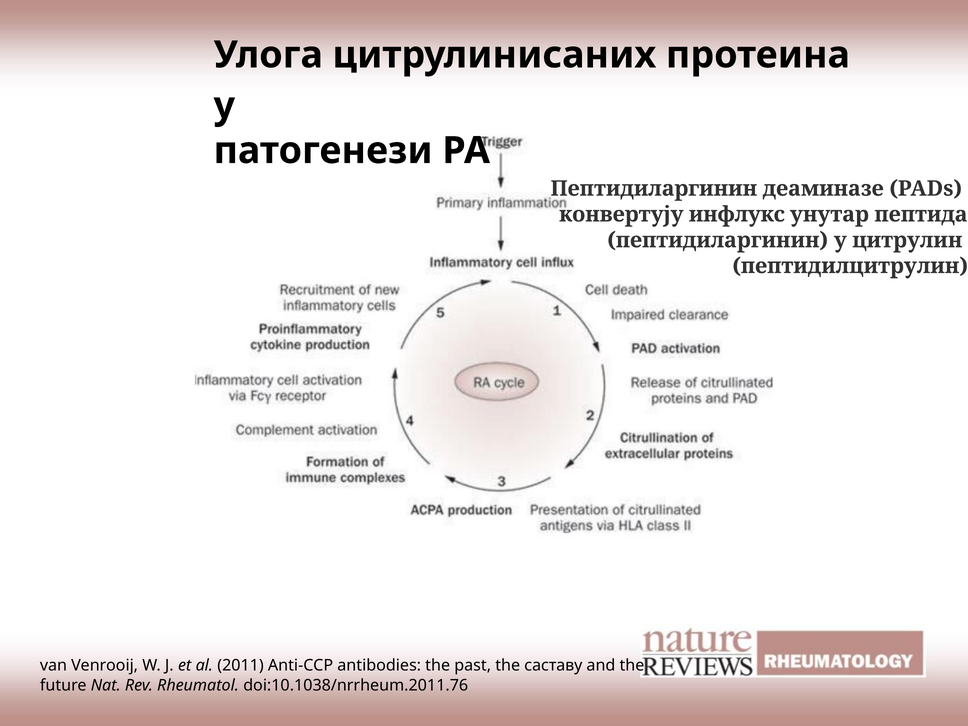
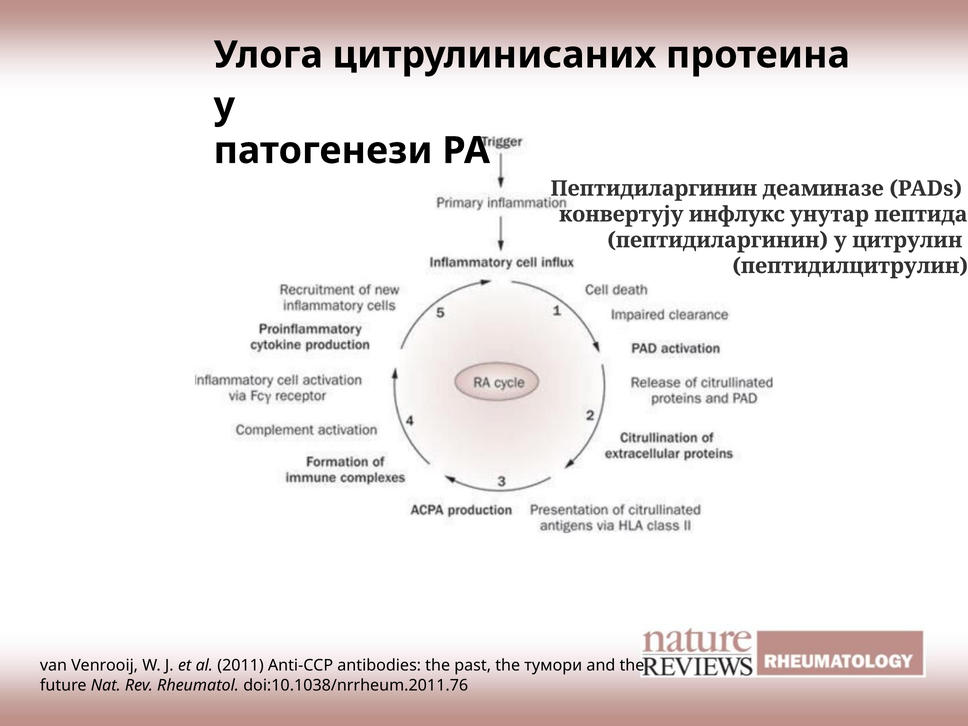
саставу: саставу -> тумори
